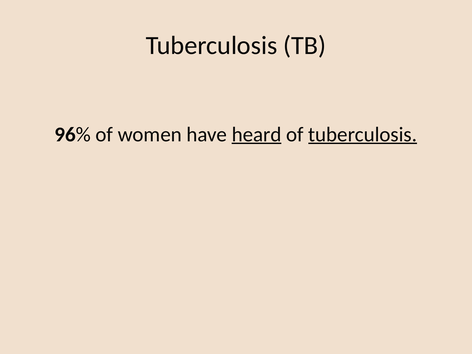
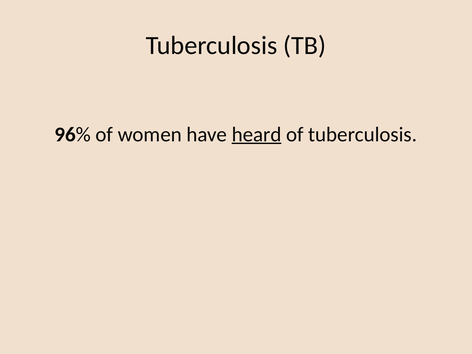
tuberculosis at (363, 134) underline: present -> none
